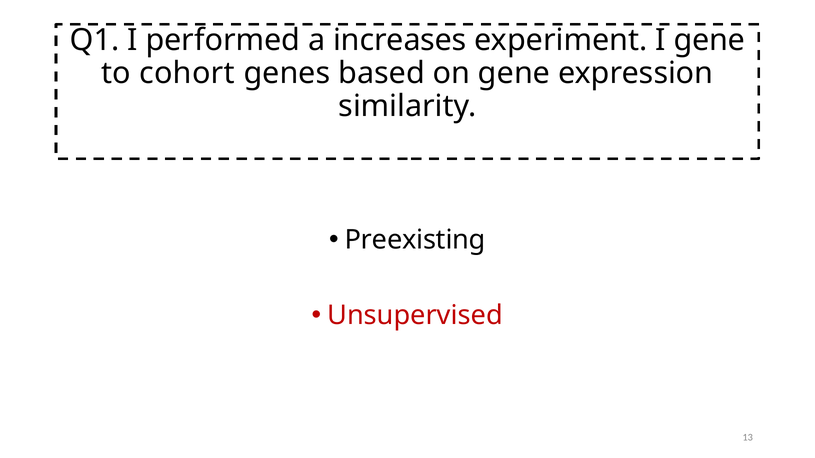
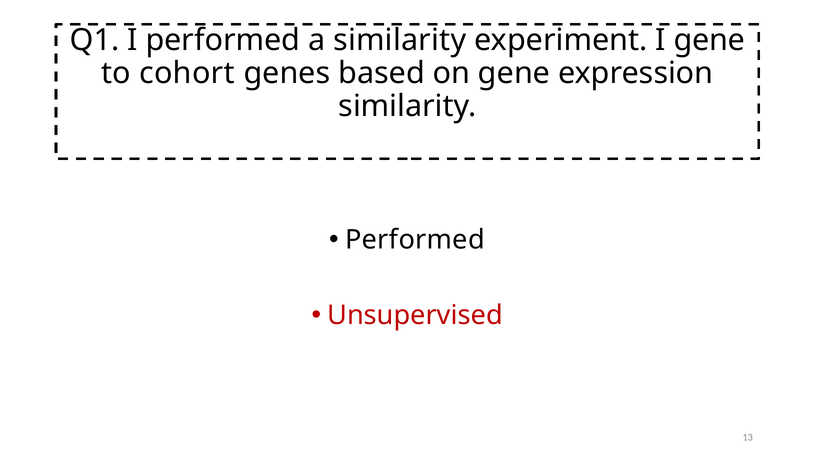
a increases: increases -> similarity
Preexisting at (415, 240): Preexisting -> Performed
